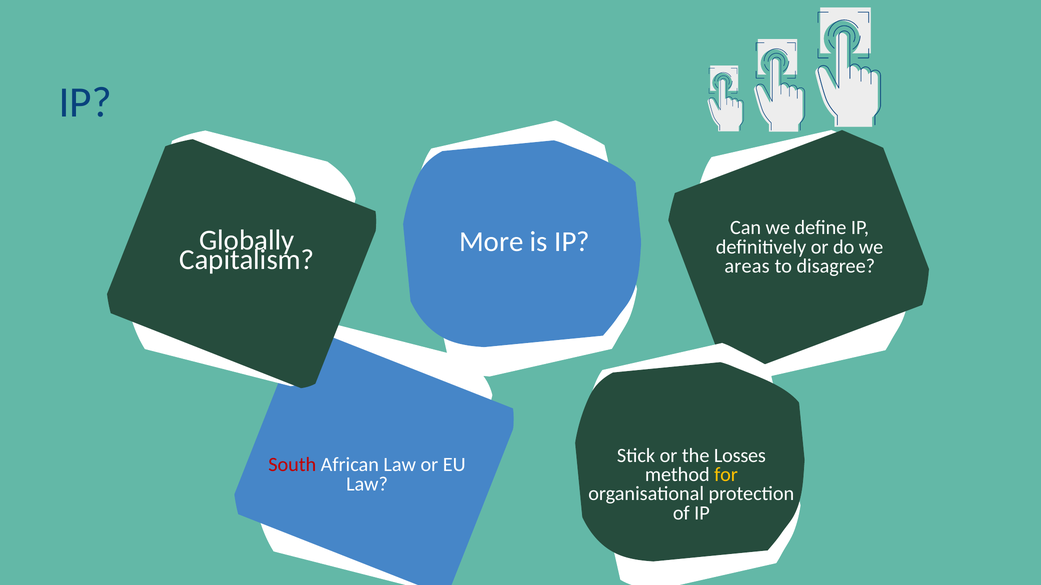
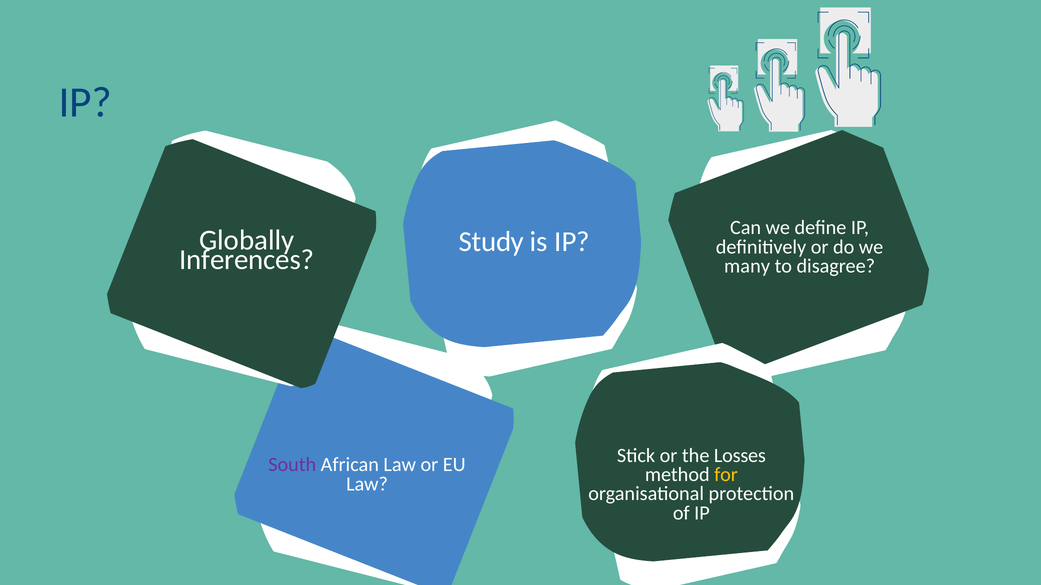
More: More -> Study
Capitalism: Capitalism -> Inferences
areas: areas -> many
South colour: red -> purple
